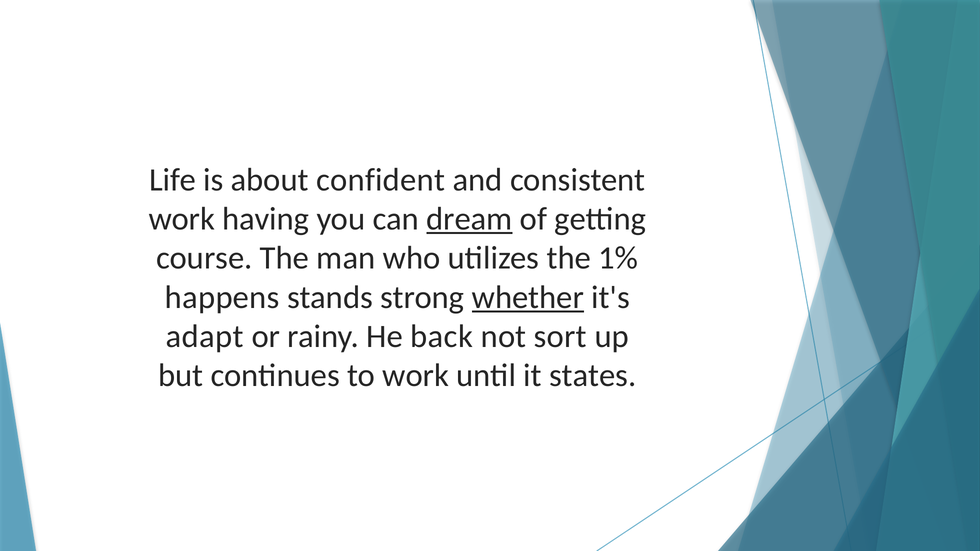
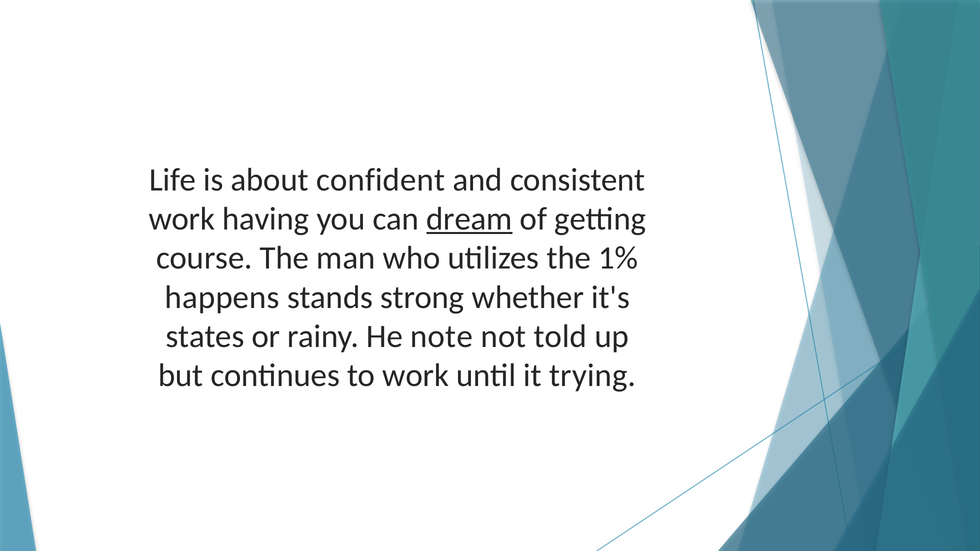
whether underline: present -> none
adapt: adapt -> states
back: back -> note
sort: sort -> told
states: states -> trying
